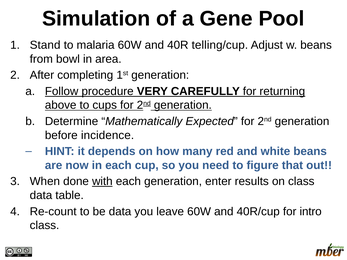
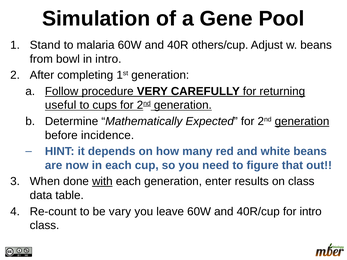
telling/cup: telling/cup -> others/cup
in area: area -> intro
above: above -> useful
generation at (302, 121) underline: none -> present
be data: data -> vary
